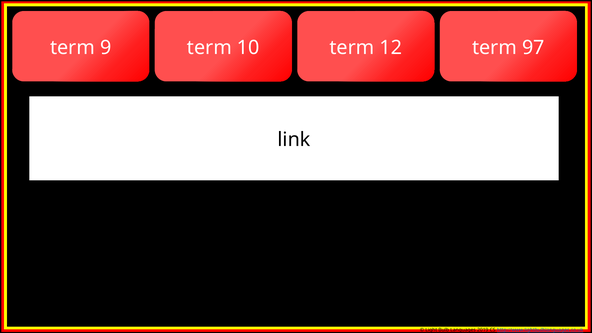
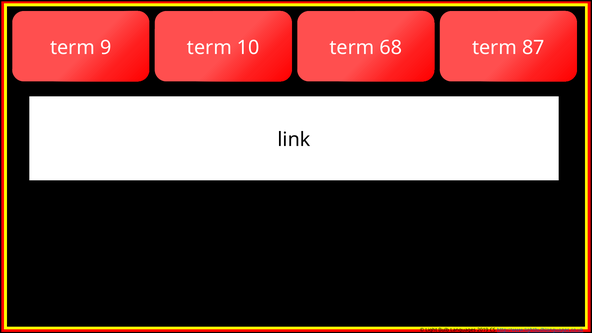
12: 12 -> 68
97: 97 -> 87
